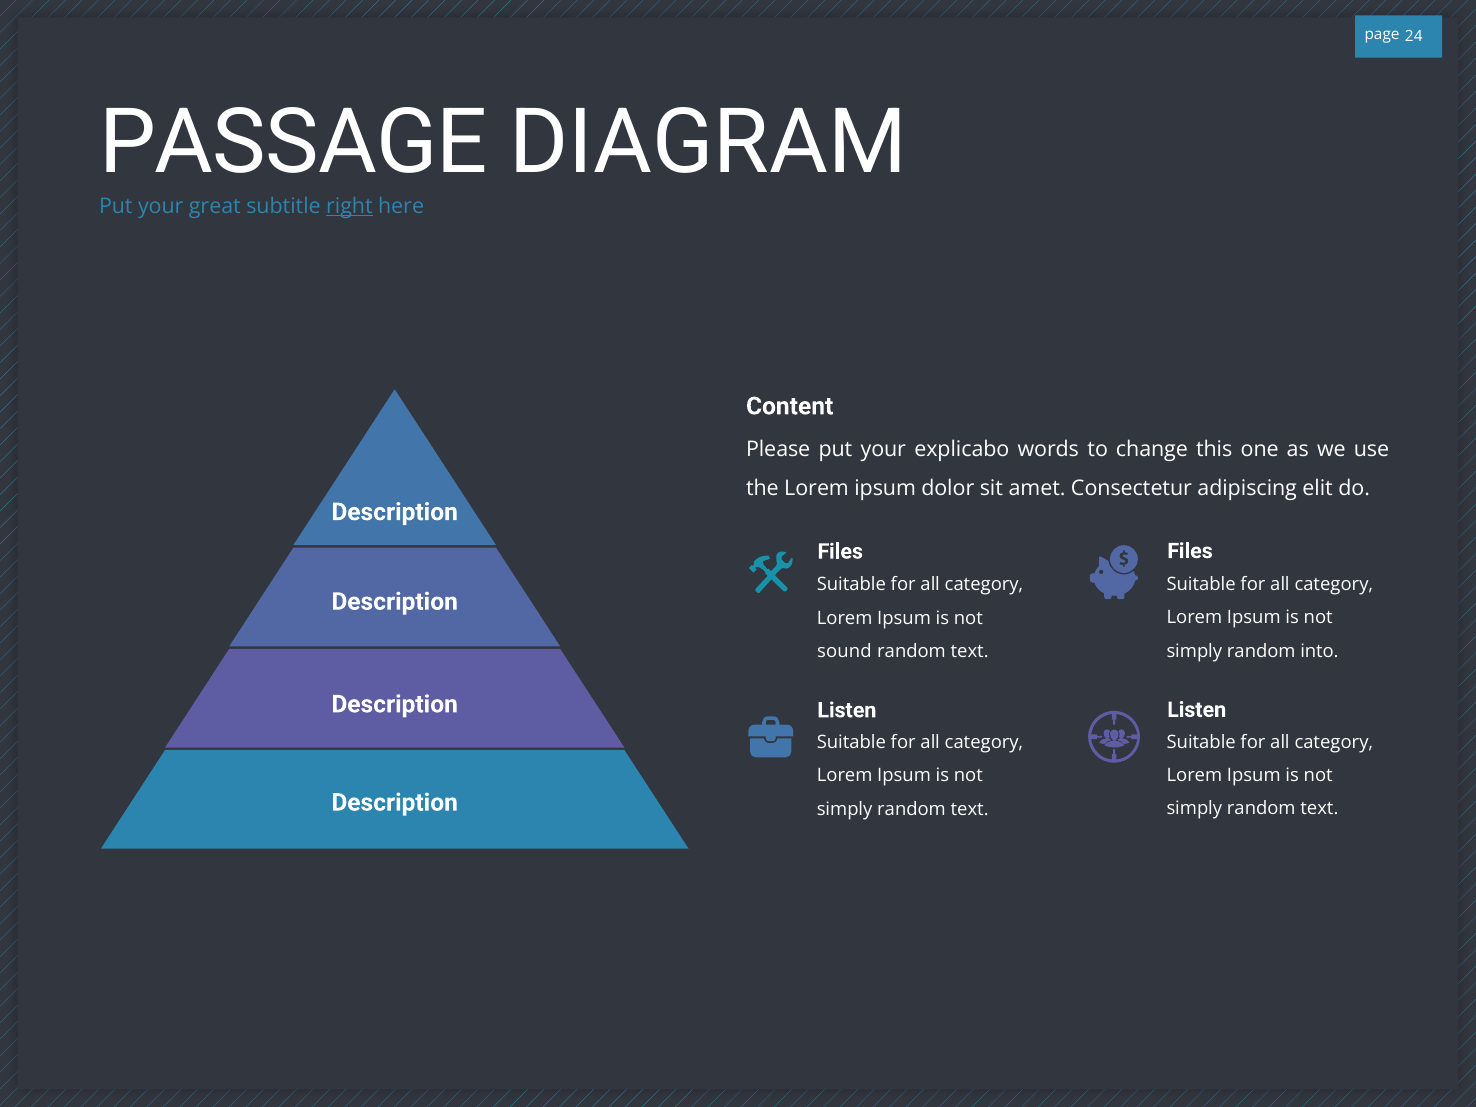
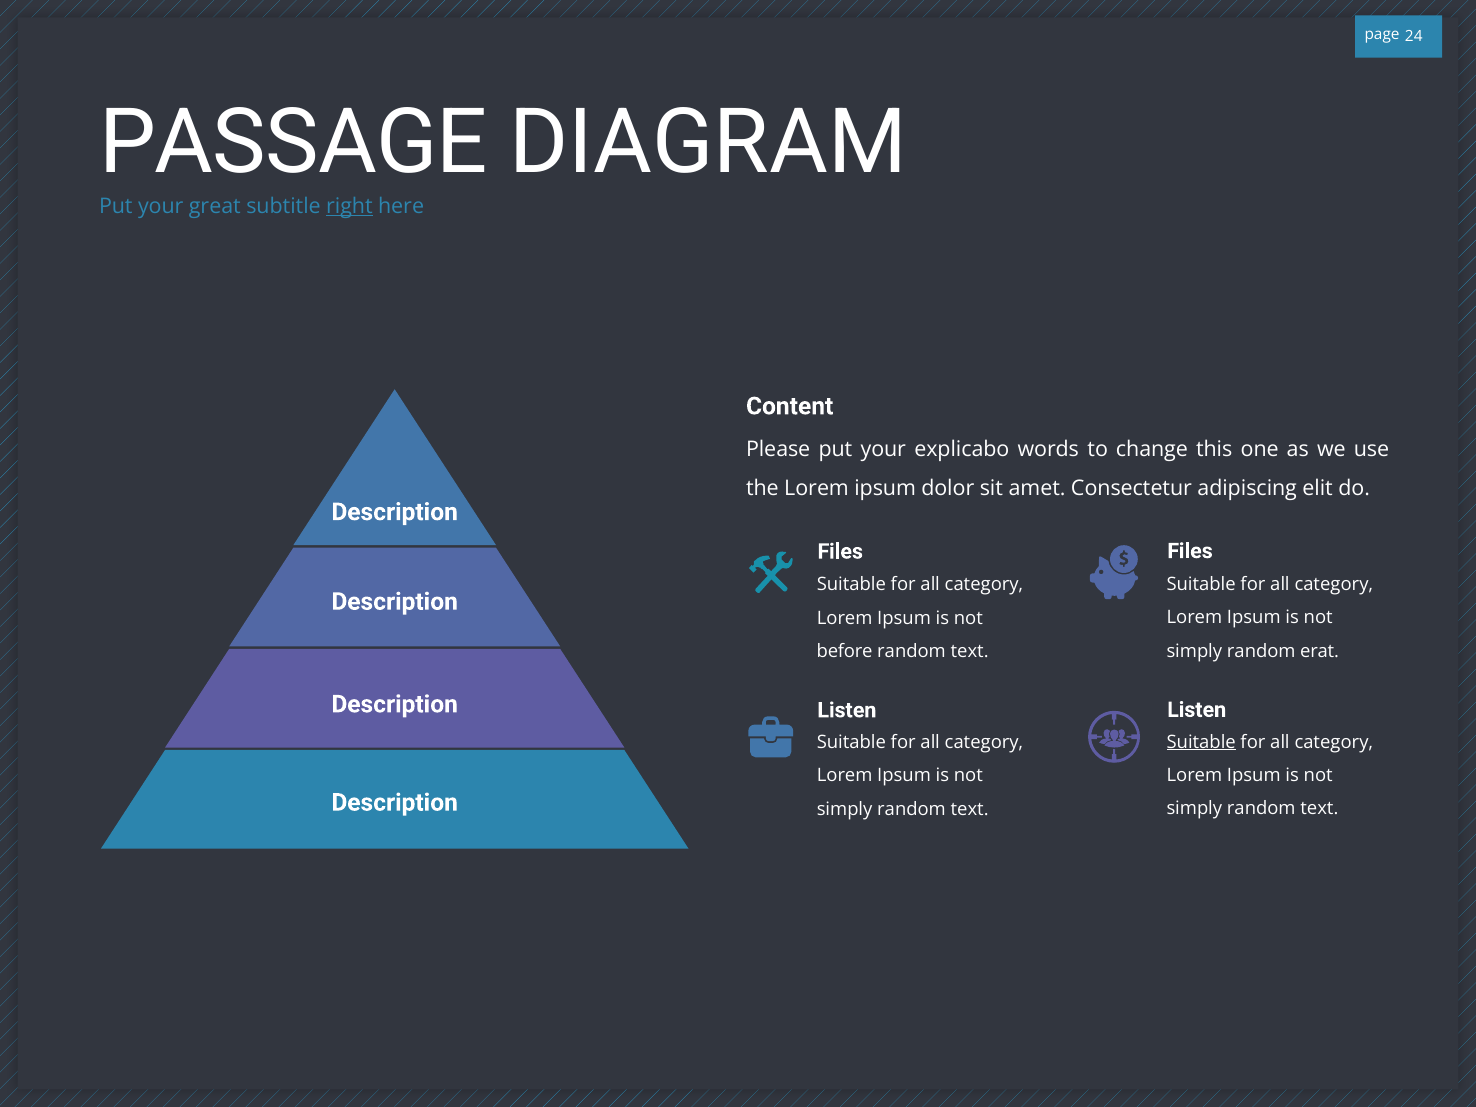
into: into -> erat
sound: sound -> before
Suitable at (1201, 742) underline: none -> present
